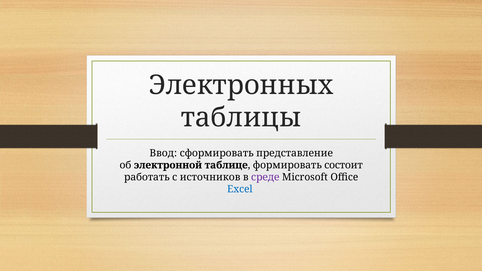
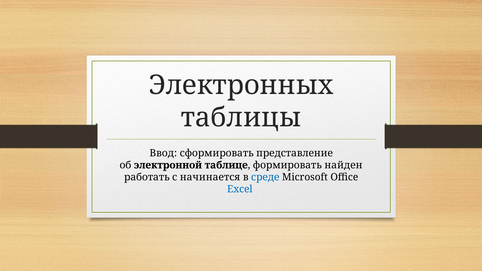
состоит: состоит -> найден
источников: источников -> начинается
среде colour: purple -> blue
